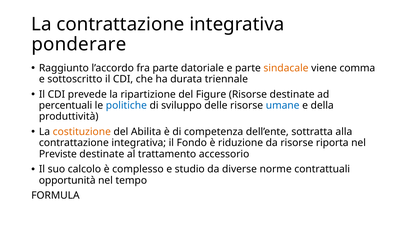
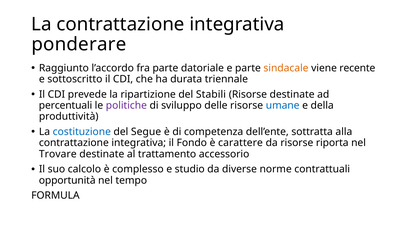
comma: comma -> recente
Figure: Figure -> Stabili
politiche colour: blue -> purple
costituzione colour: orange -> blue
Abilita: Abilita -> Segue
riduzione: riduzione -> carattere
Previste: Previste -> Trovare
